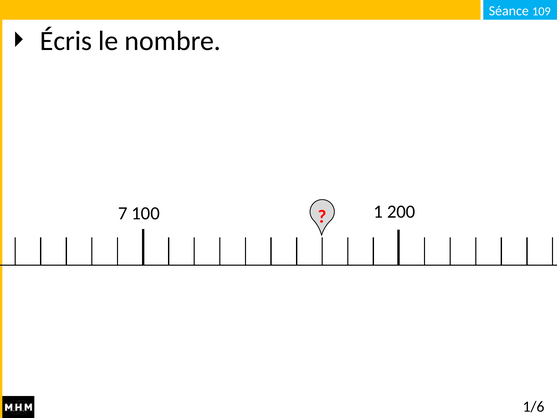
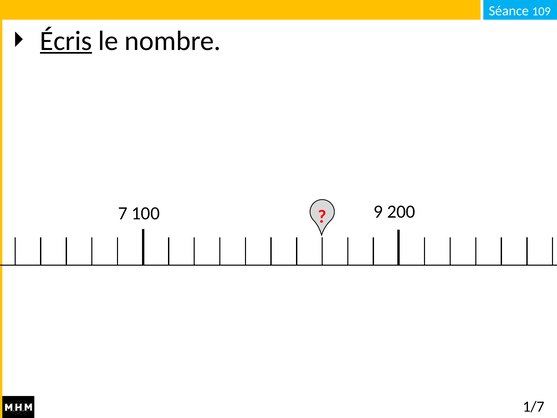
Écris underline: none -> present
1: 1 -> 9
1/6: 1/6 -> 1/7
